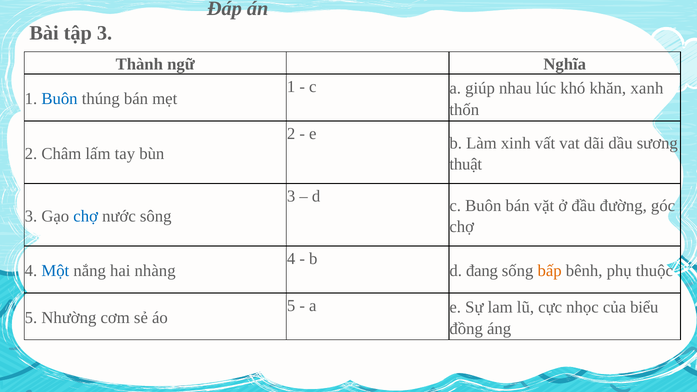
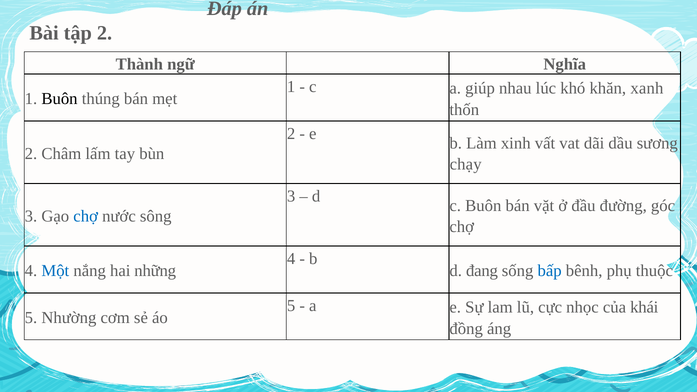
tập 3: 3 -> 2
Buôn at (60, 99) colour: blue -> black
thuật: thuật -> chạy
nhàng: nhàng -> những
bấp colour: orange -> blue
biểu: biểu -> khái
